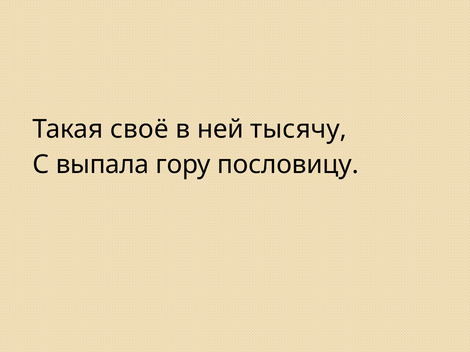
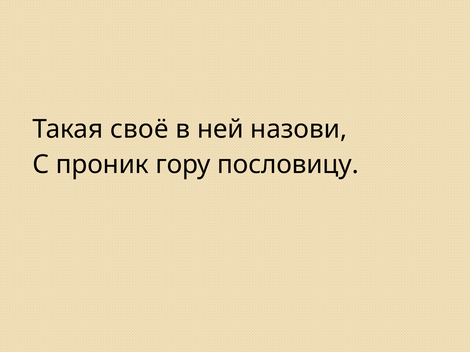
тысячу: тысячу -> назови
выпала: выпала -> проник
